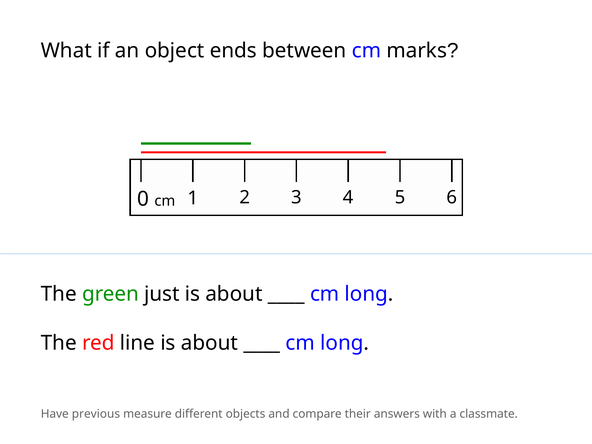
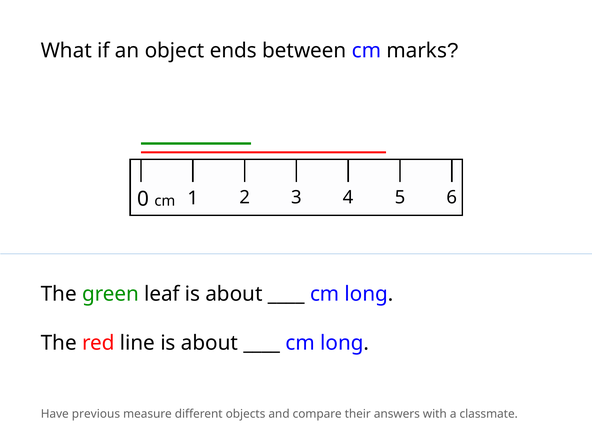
just: just -> leaf
